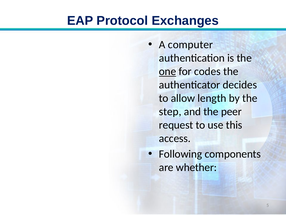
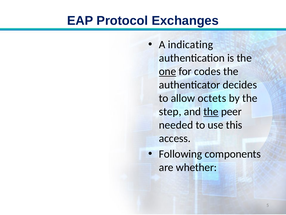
computer: computer -> indicating
length: length -> octets
the at (211, 111) underline: none -> present
request: request -> needed
